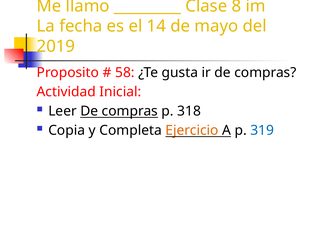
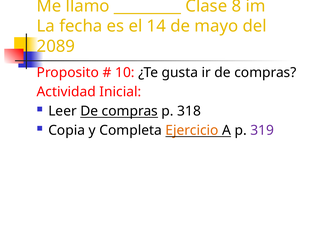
2019: 2019 -> 2089
58: 58 -> 10
319 colour: blue -> purple
